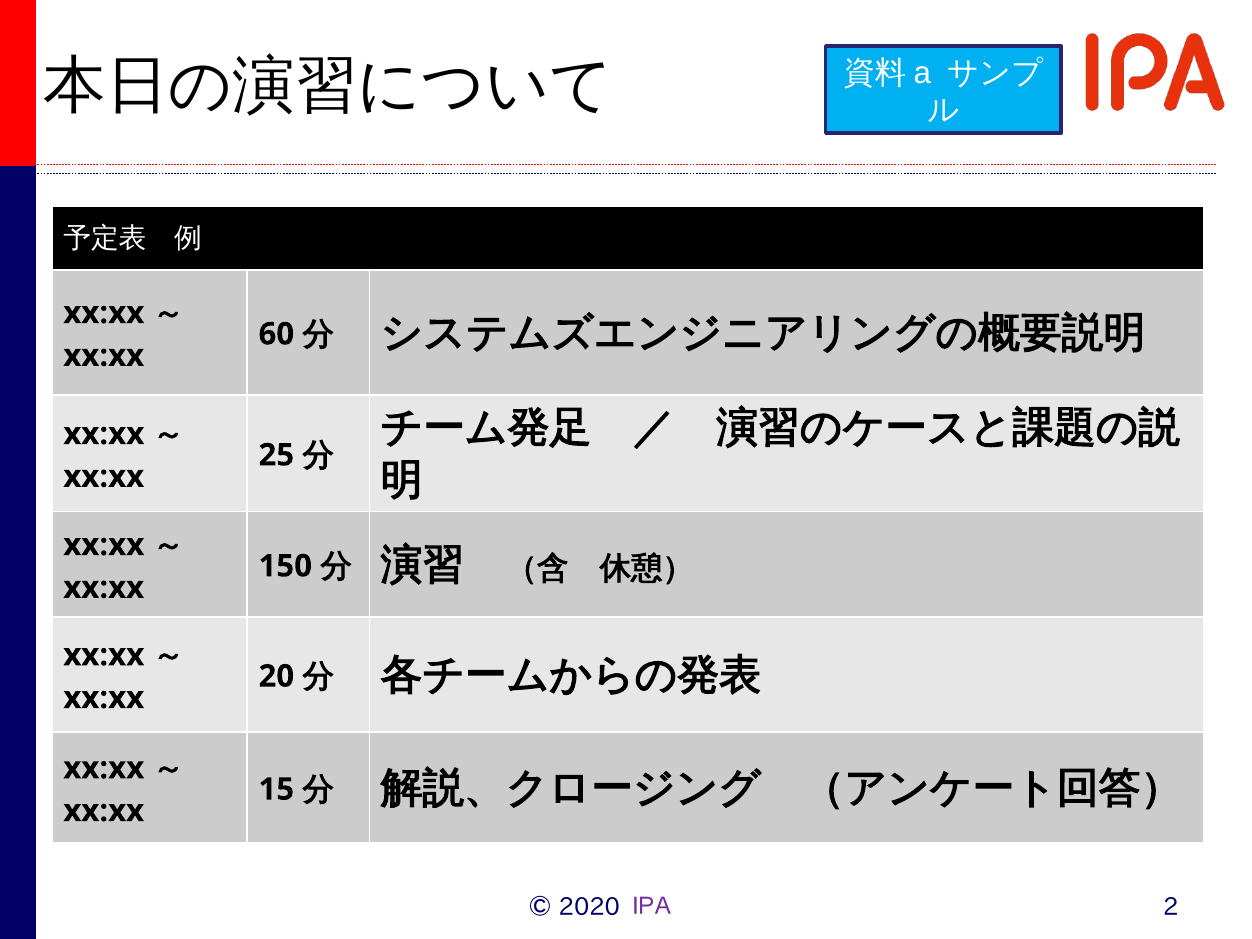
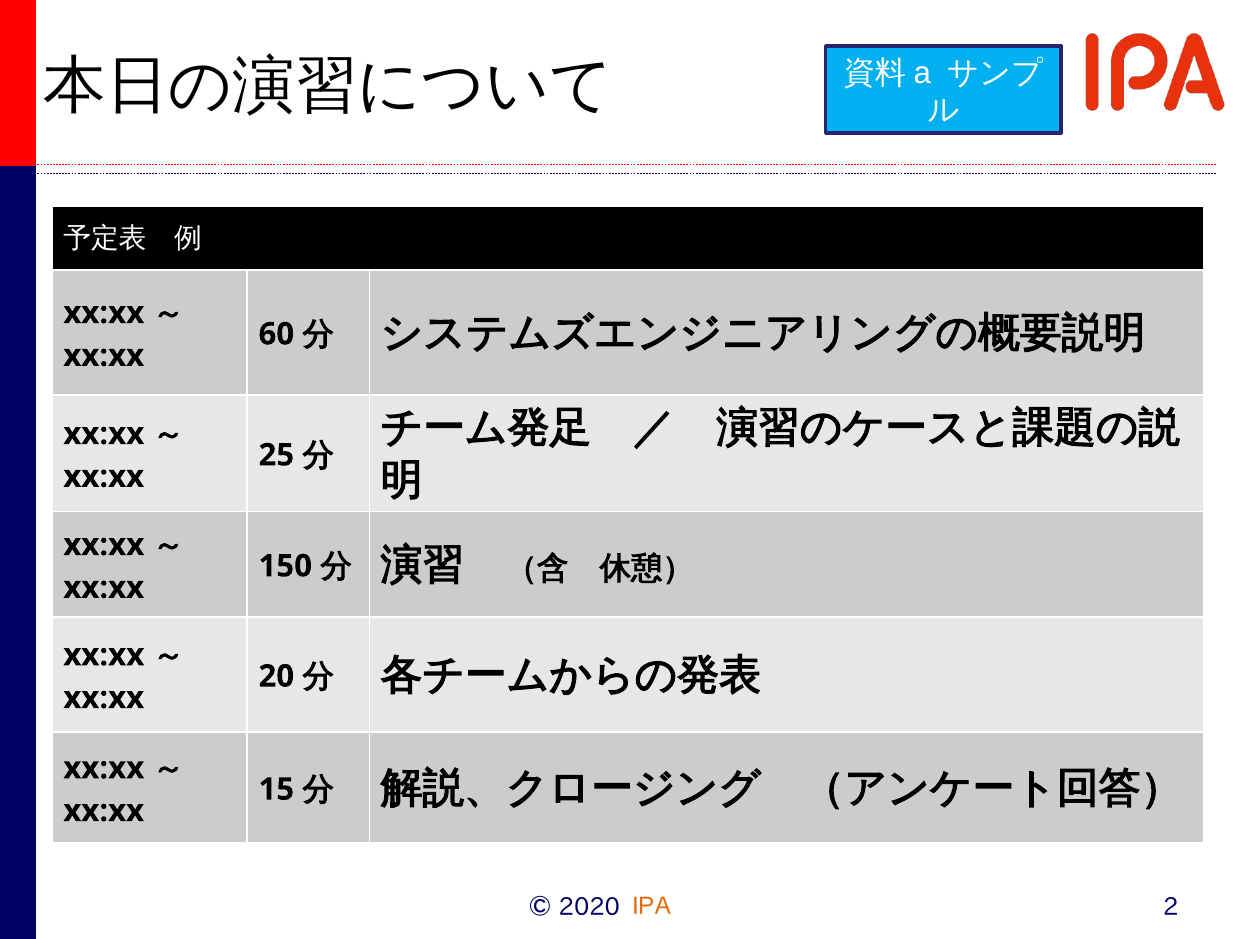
ＩＰＡ colour: purple -> orange
